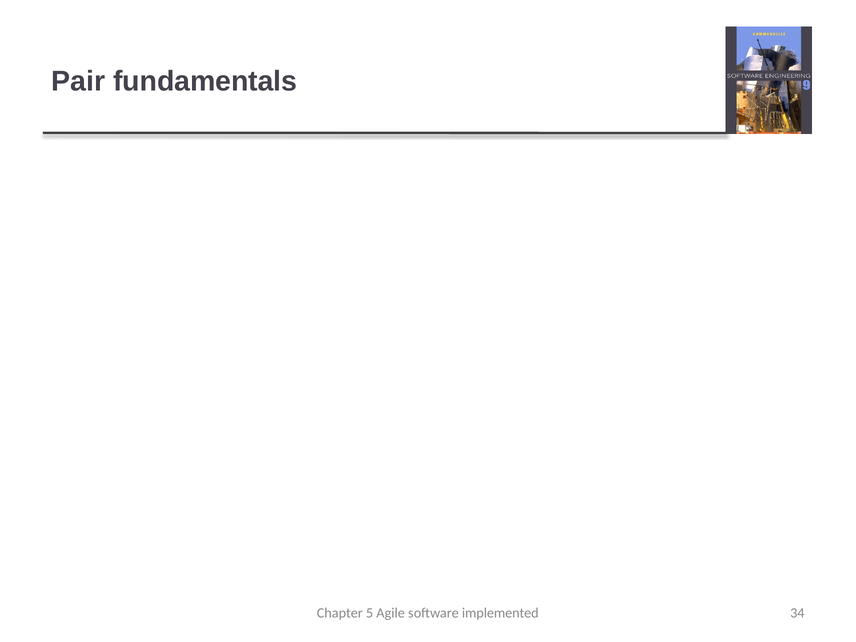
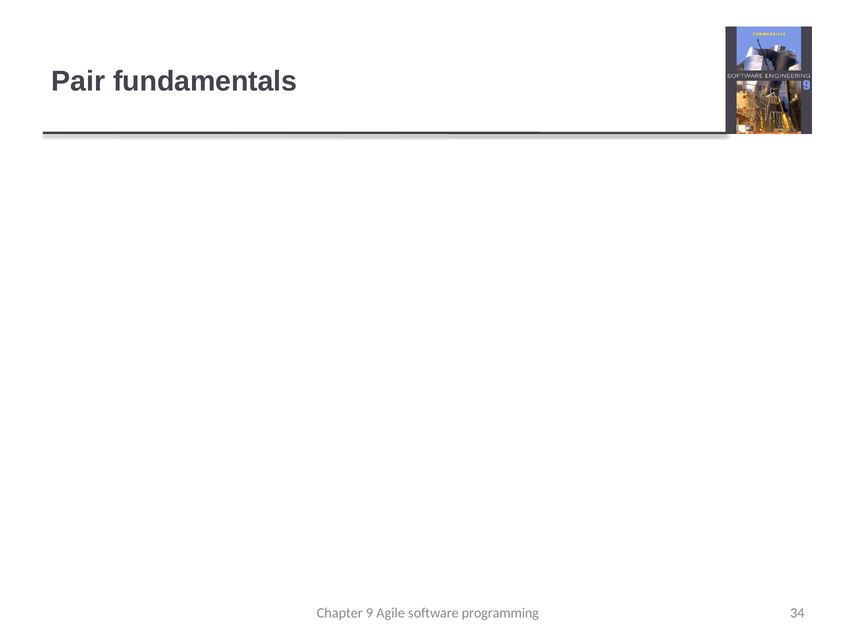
5: 5 -> 9
software implemented: implemented -> programming
